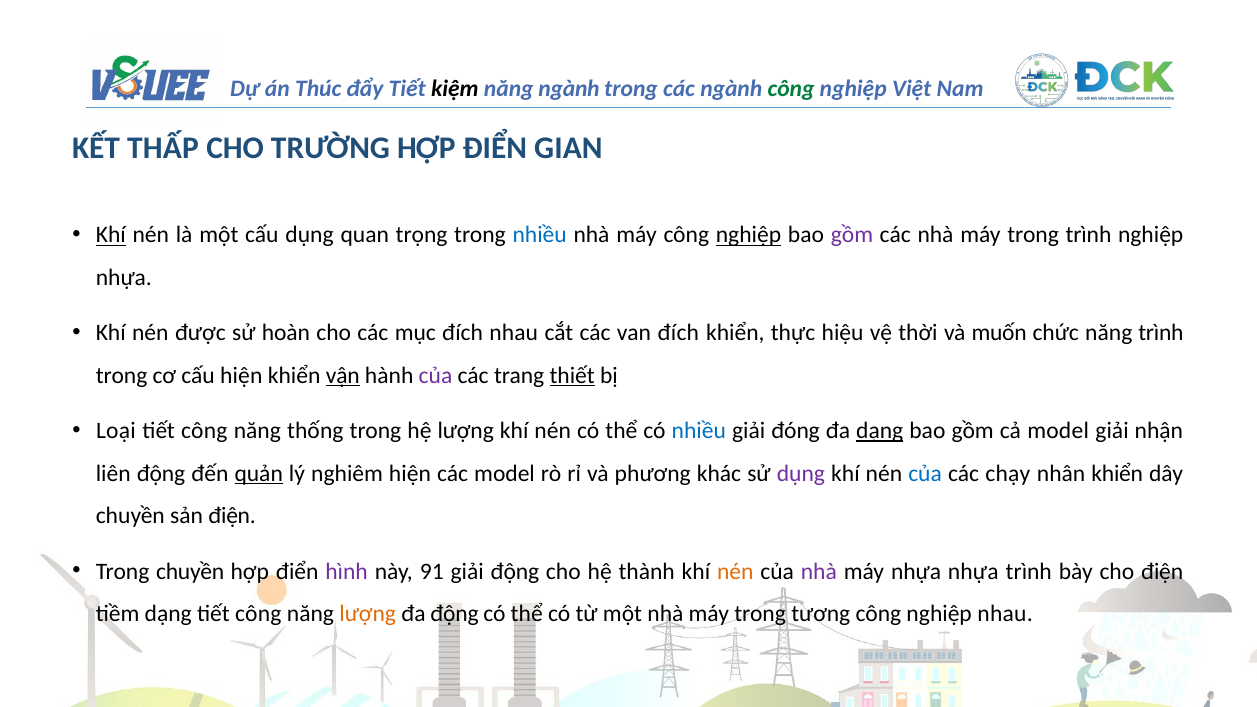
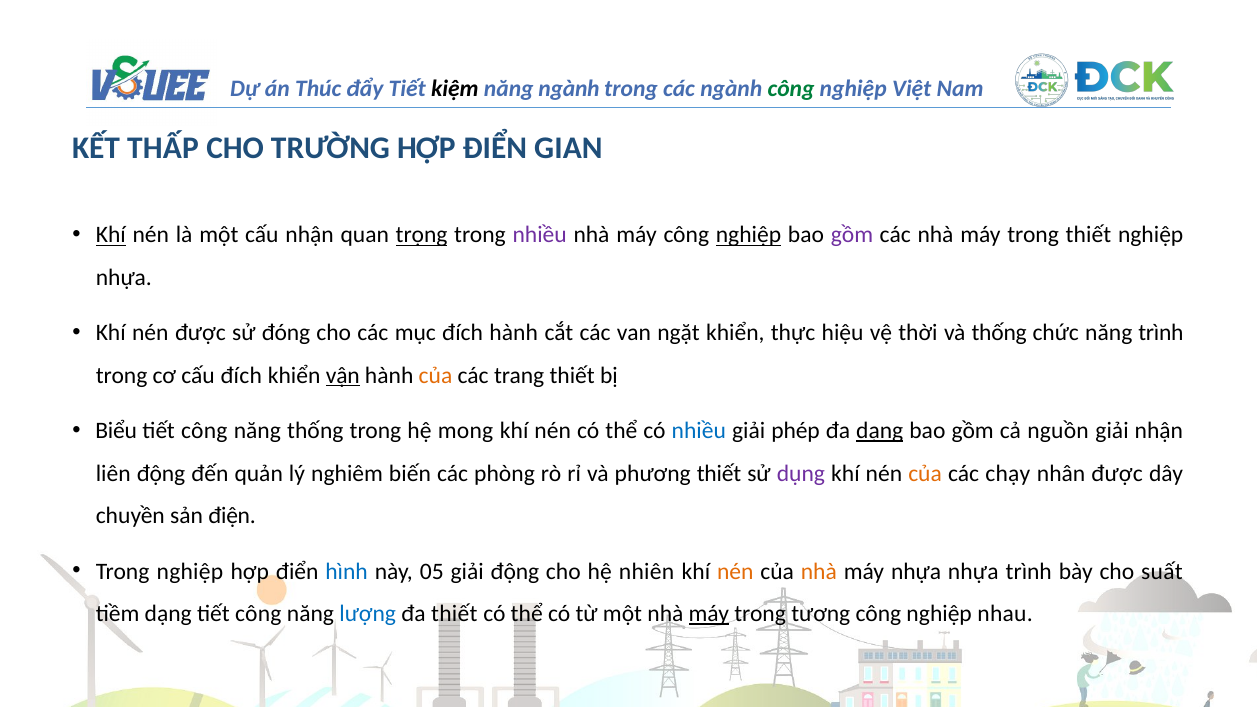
cấu dụng: dụng -> nhận
trọng underline: none -> present
nhiều at (540, 235) colour: blue -> purple
trong trình: trình -> thiết
hoàn: hoàn -> đóng
đích nhau: nhau -> hành
van đích: đích -> ngặt
và muốn: muốn -> thống
cấu hiện: hiện -> đích
của at (435, 376) colour: purple -> orange
thiết at (572, 376) underline: present -> none
Loại: Loại -> Biểu
hệ lượng: lượng -> mong
đóng: đóng -> phép
cả model: model -> nguồn
quản underline: present -> none
nghiêm hiện: hiện -> biến
các model: model -> phòng
phương khác: khác -> thiết
của at (925, 474) colour: blue -> orange
nhân khiển: khiển -> được
Trong chuyền: chuyền -> nghiệp
hình colour: purple -> blue
91: 91 -> 05
thành: thành -> nhiên
nhà at (819, 571) colour: purple -> orange
cho điện: điện -> suất
lượng at (368, 614) colour: orange -> blue
đa động: động -> thiết
máy at (709, 614) underline: none -> present
